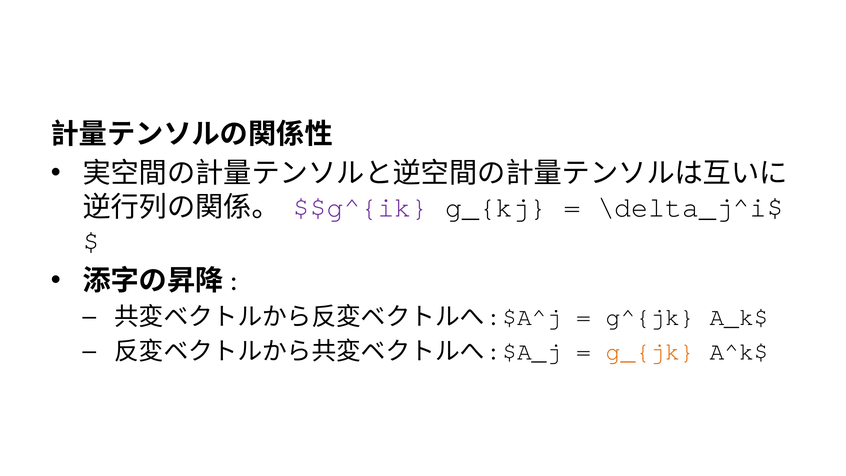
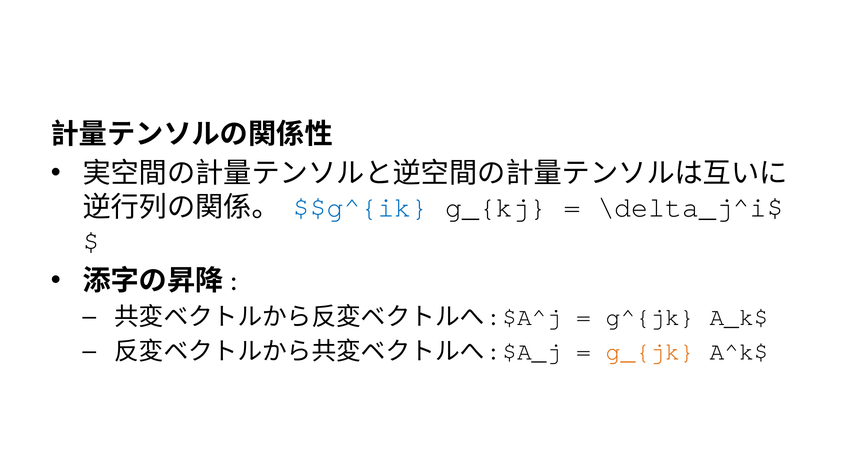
$$g^{ik colour: purple -> blue
